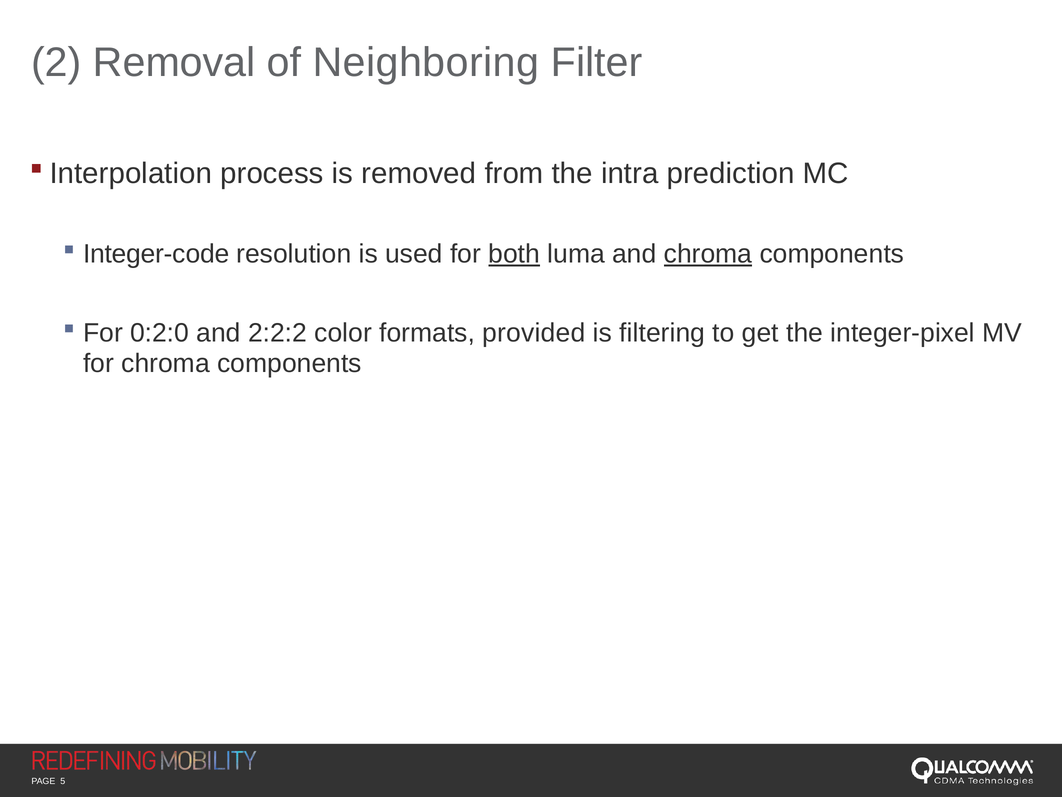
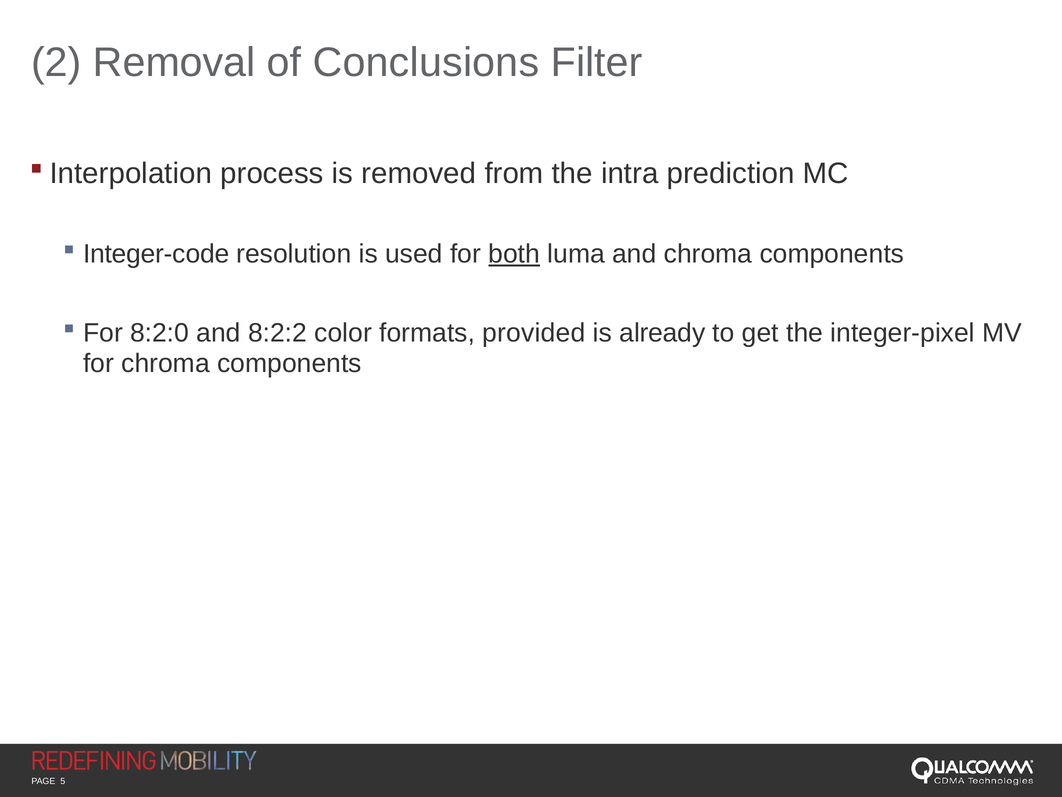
Neighboring: Neighboring -> Conclusions
chroma at (708, 254) underline: present -> none
0:2:0: 0:2:0 -> 8:2:0
2:2:2: 2:2:2 -> 8:2:2
filtering: filtering -> already
